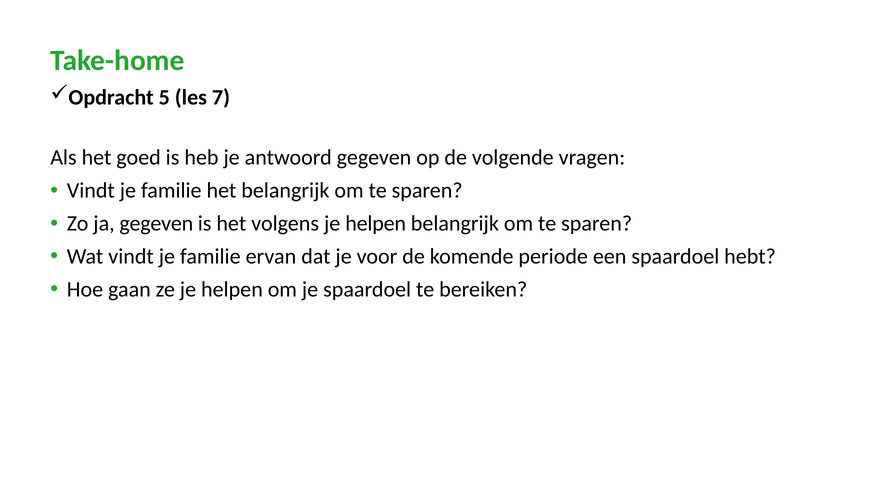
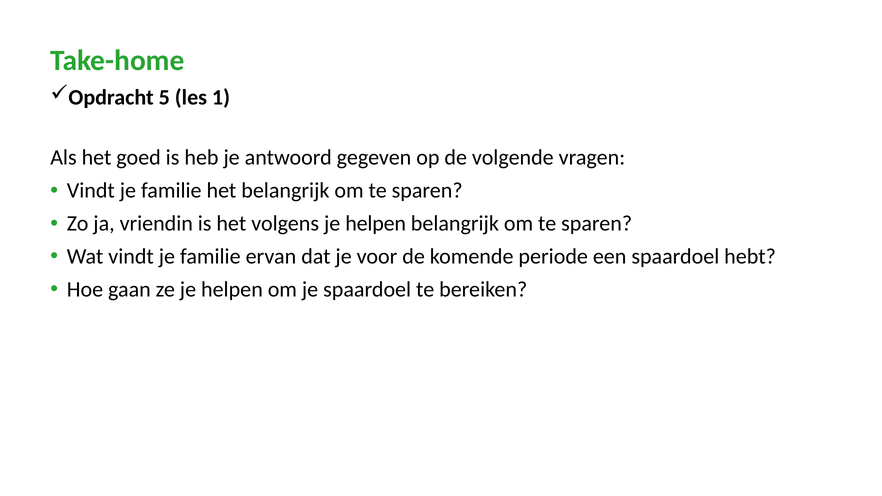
7: 7 -> 1
ja gegeven: gegeven -> vriendin
